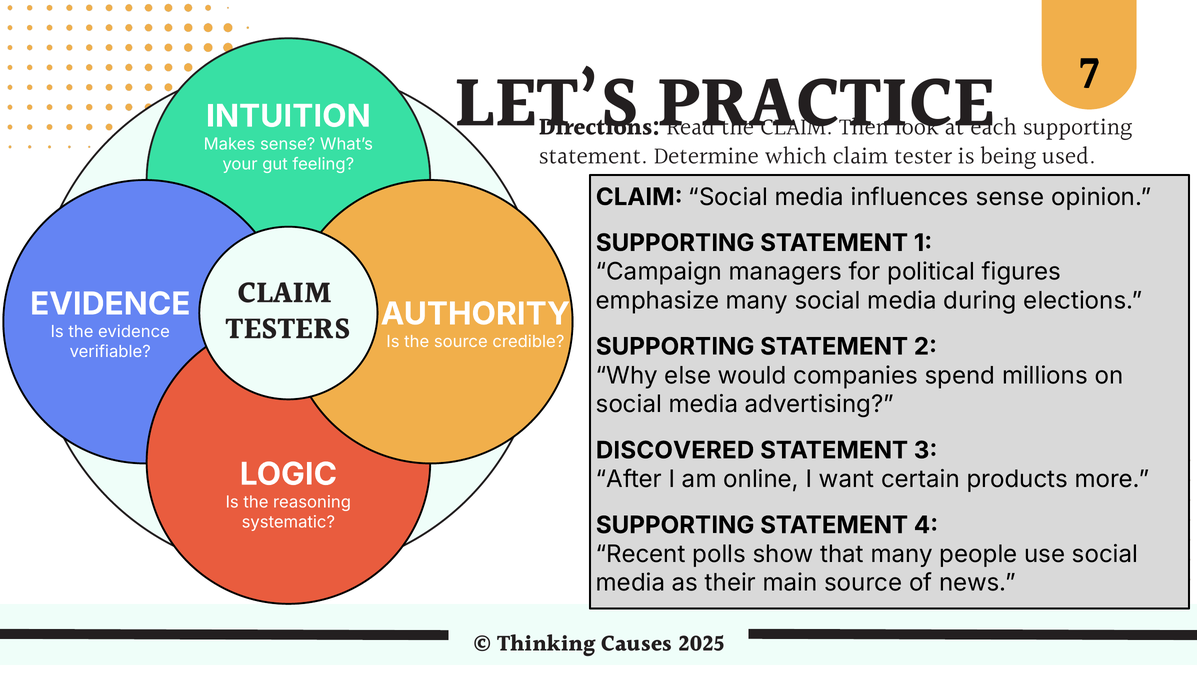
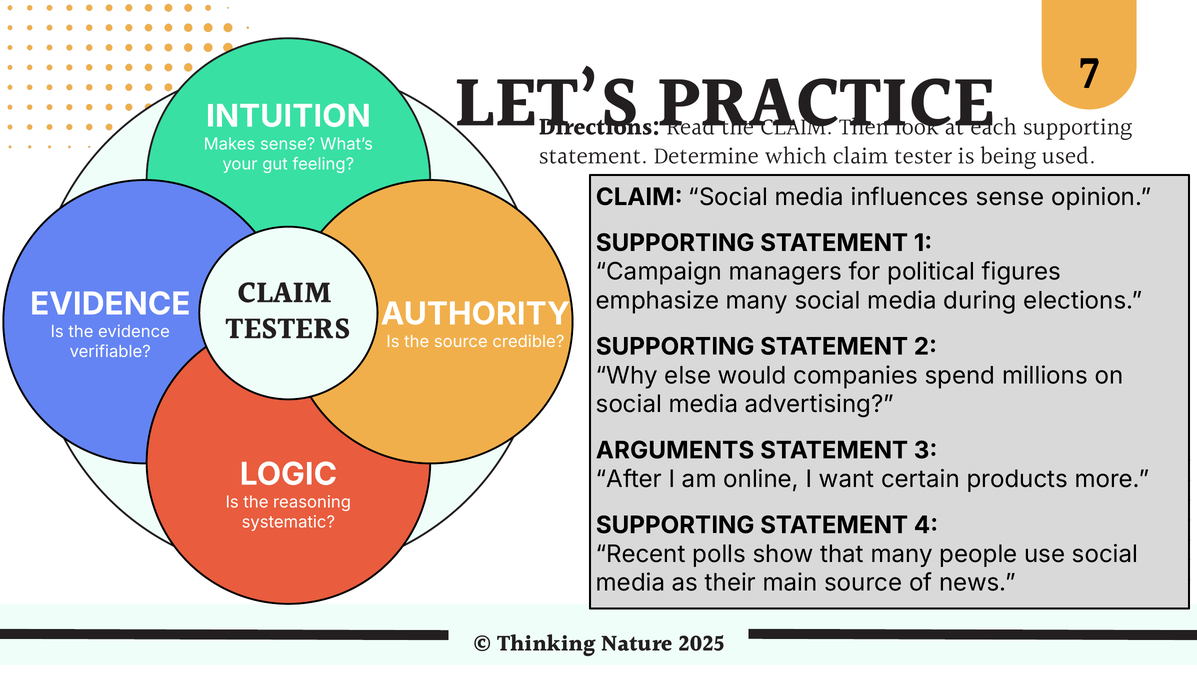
DISCOVERED: DISCOVERED -> ARGUMENTS
Causes: Causes -> Nature
